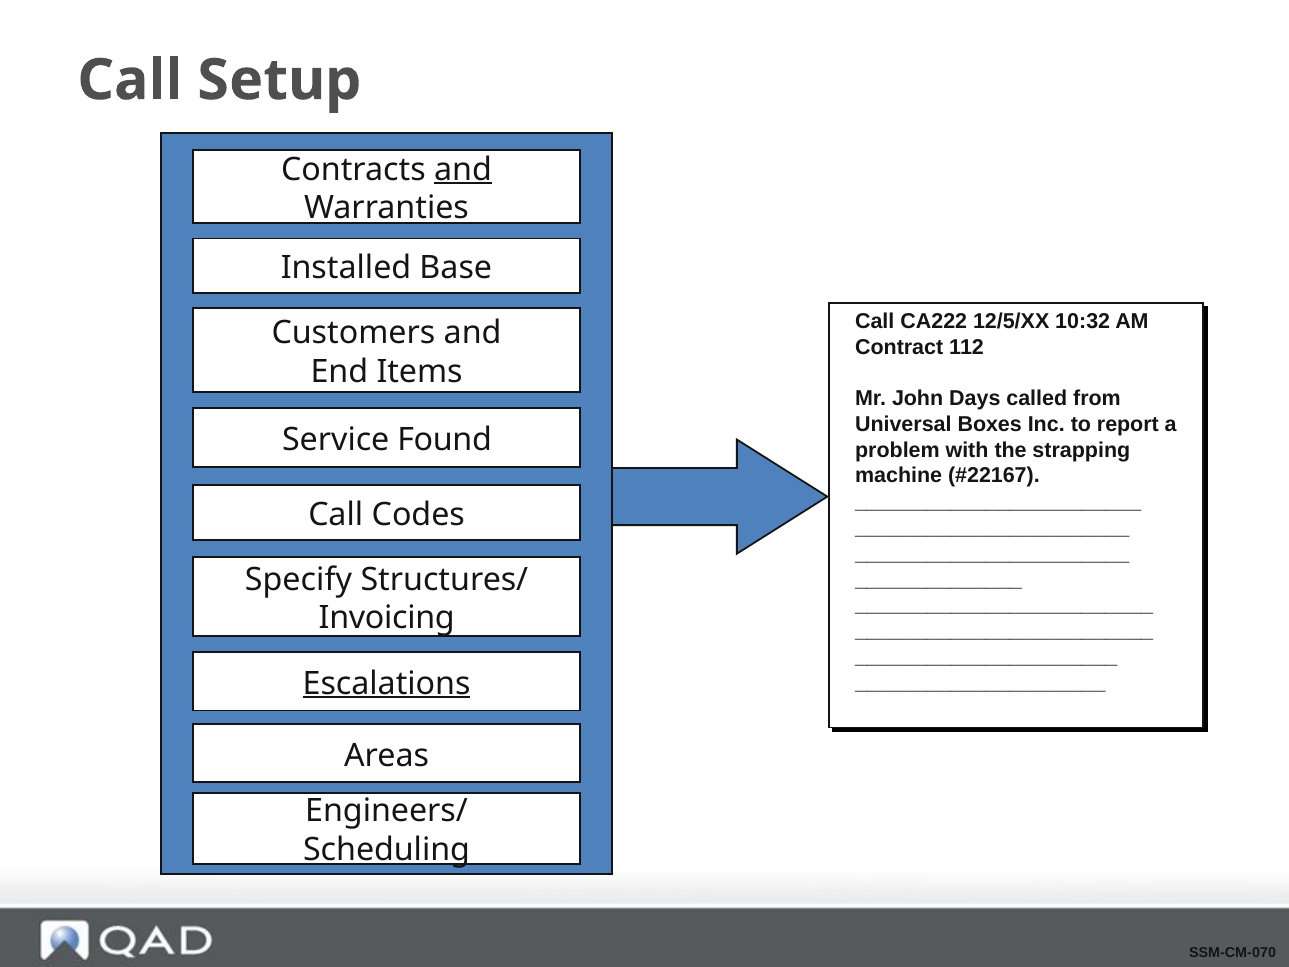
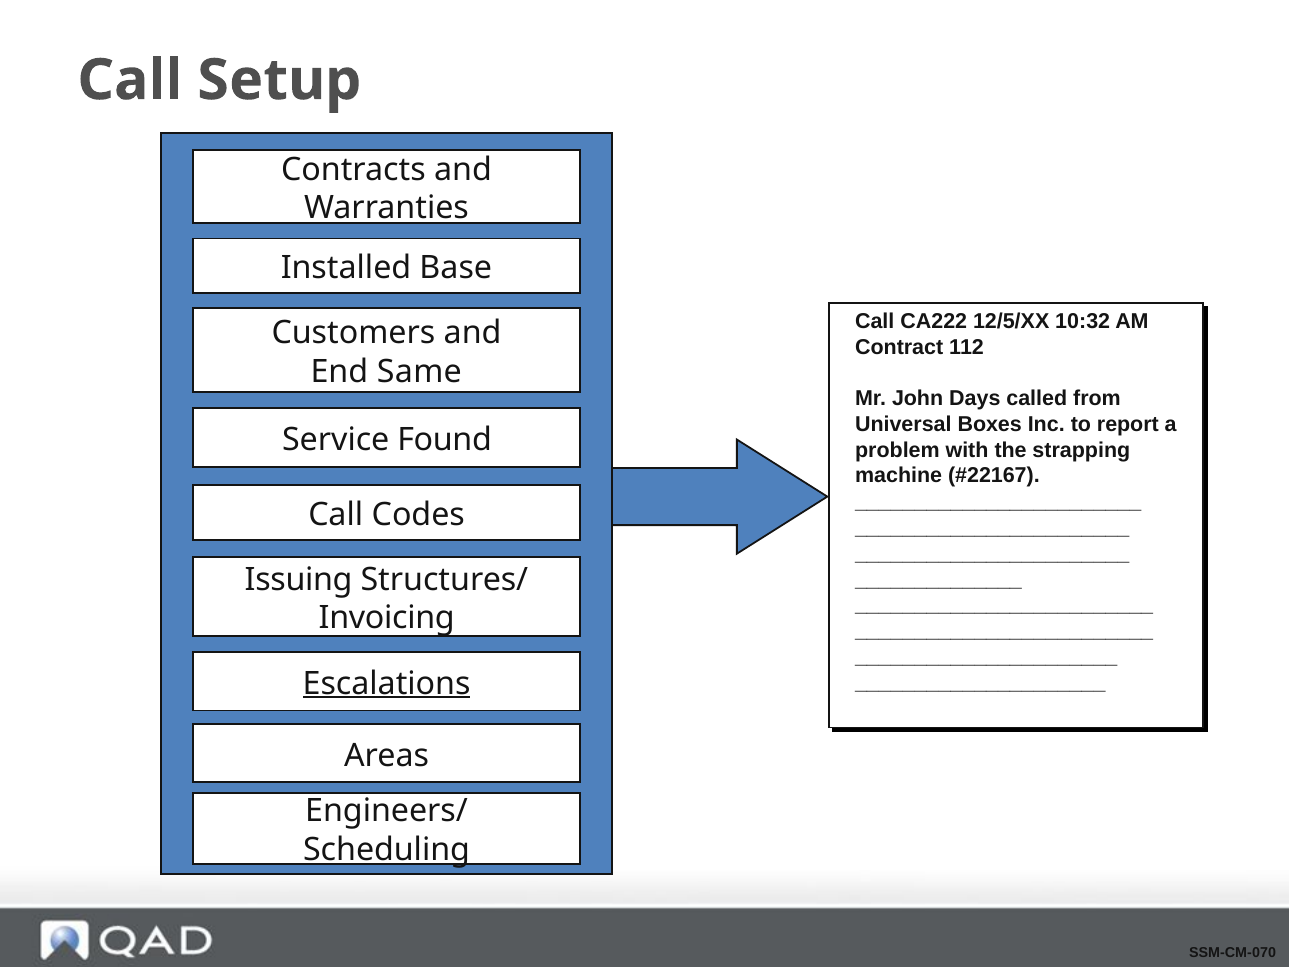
and at (463, 169) underline: present -> none
Items: Items -> Same
Specify: Specify -> Issuing
